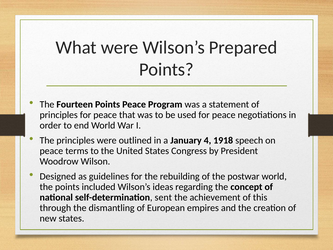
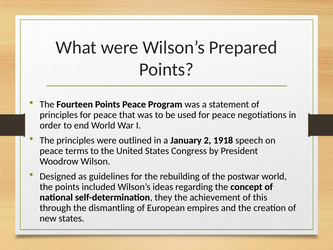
4: 4 -> 2
sent: sent -> they
